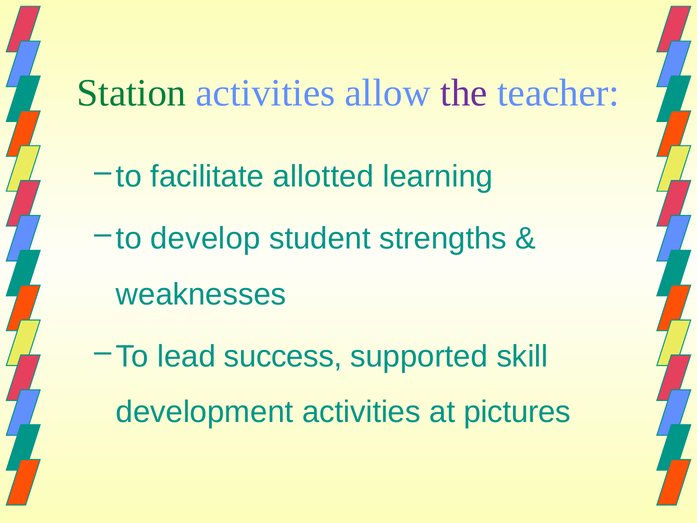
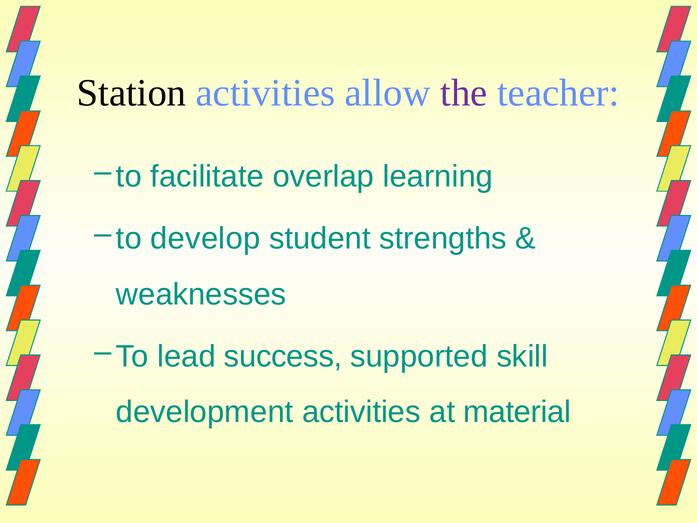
Station colour: green -> black
allotted: allotted -> overlap
pictures: pictures -> material
